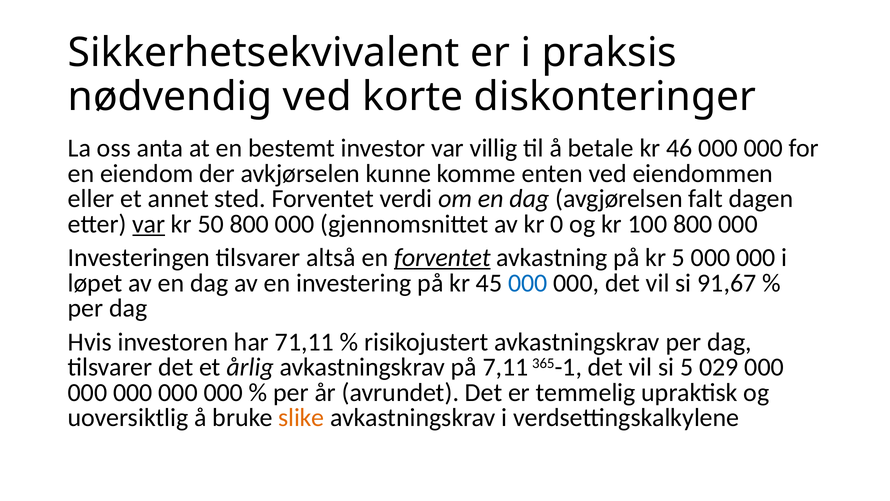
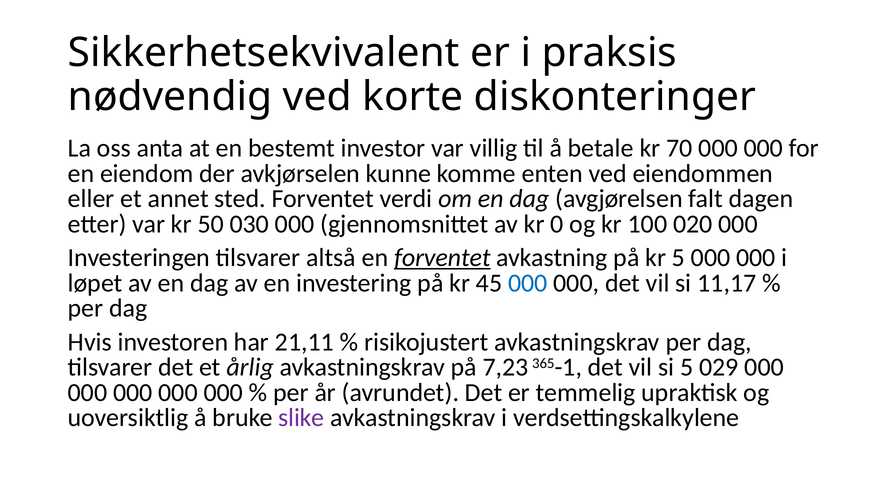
46: 46 -> 70
var at (149, 224) underline: present -> none
50 800: 800 -> 030
100 800: 800 -> 020
91,67: 91,67 -> 11,17
71,11: 71,11 -> 21,11
7,11: 7,11 -> 7,23
slike colour: orange -> purple
